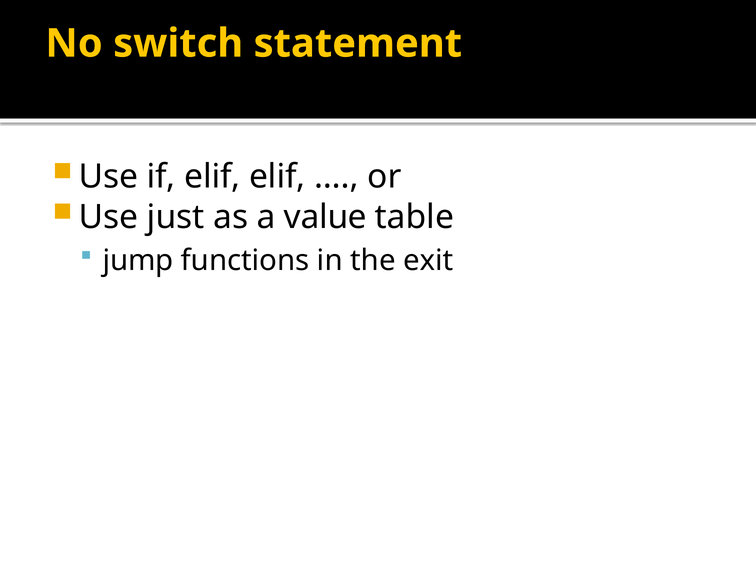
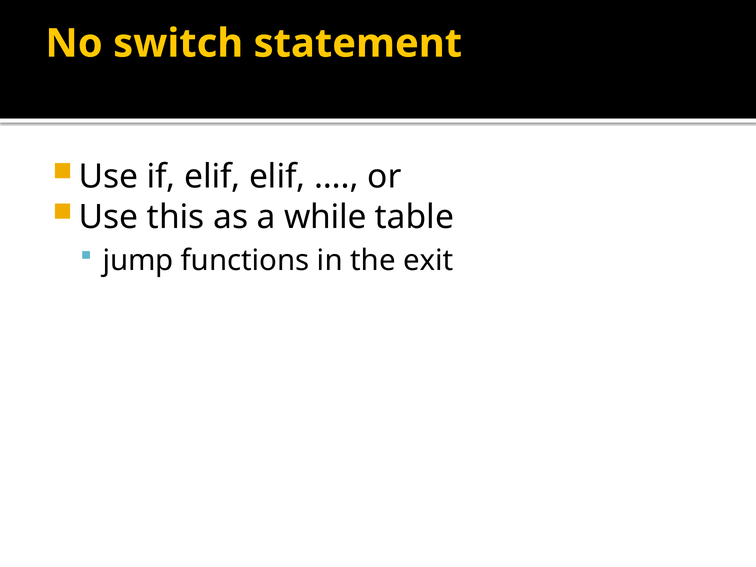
just: just -> this
value: value -> while
